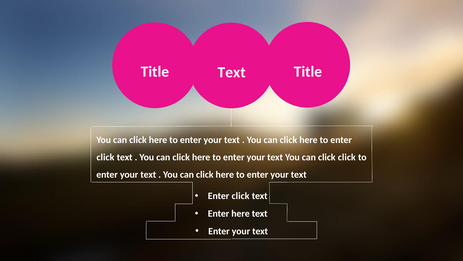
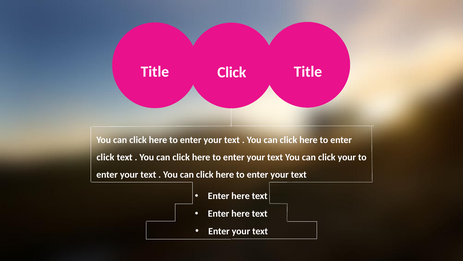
Title Text: Text -> Click
click click: click -> your
click at (241, 196): click -> here
